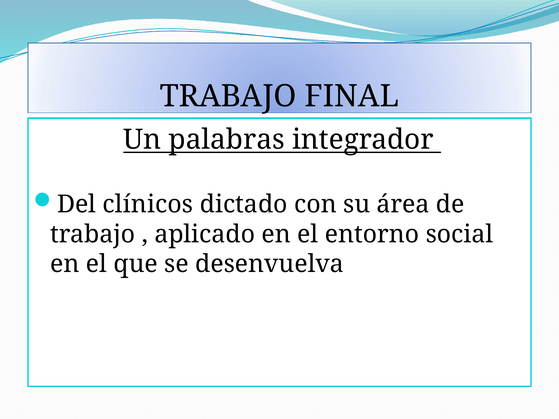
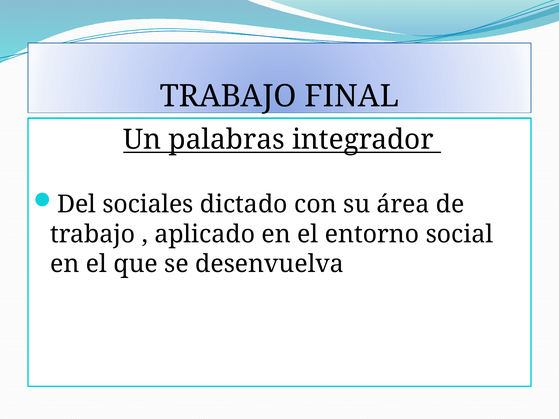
clínicos: clínicos -> sociales
